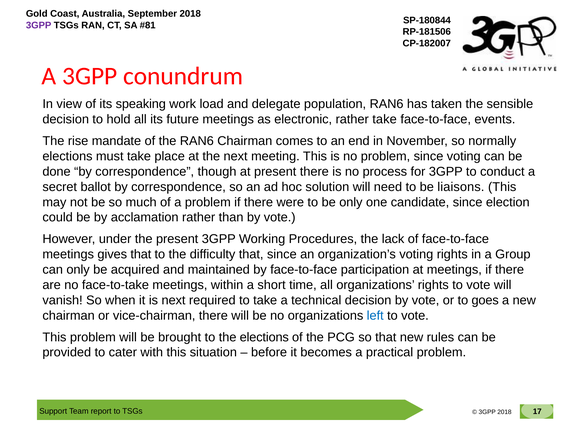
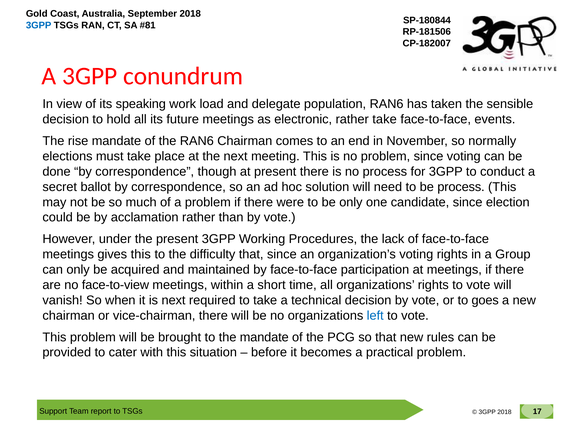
3GPP at (39, 25) colour: purple -> blue
be liaisons: liaisons -> process
gives that: that -> this
face-to-take: face-to-take -> face-to-view
the elections: elections -> mandate
